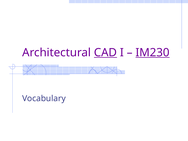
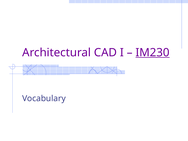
CAD underline: present -> none
